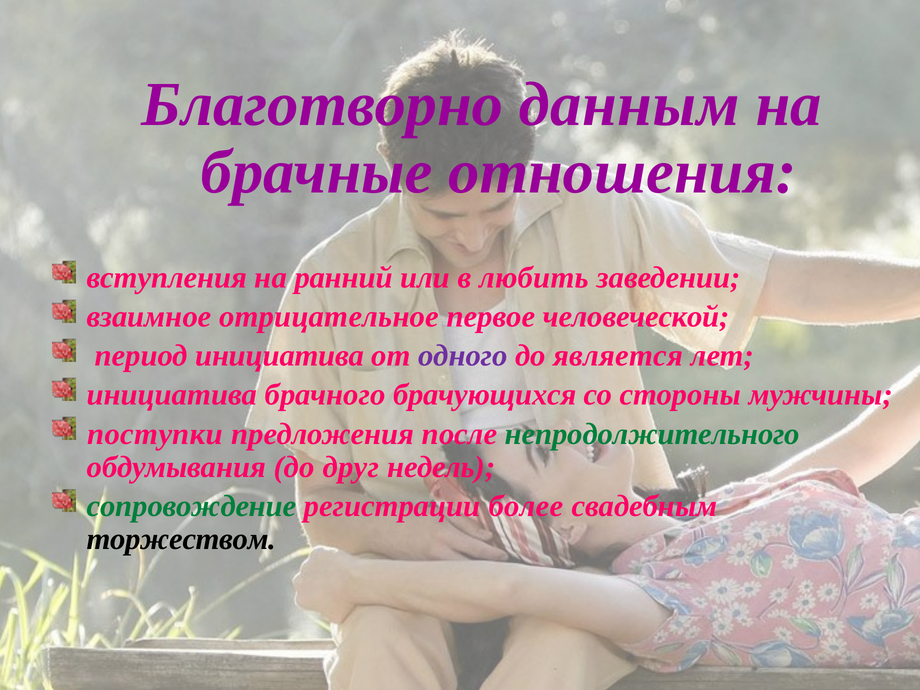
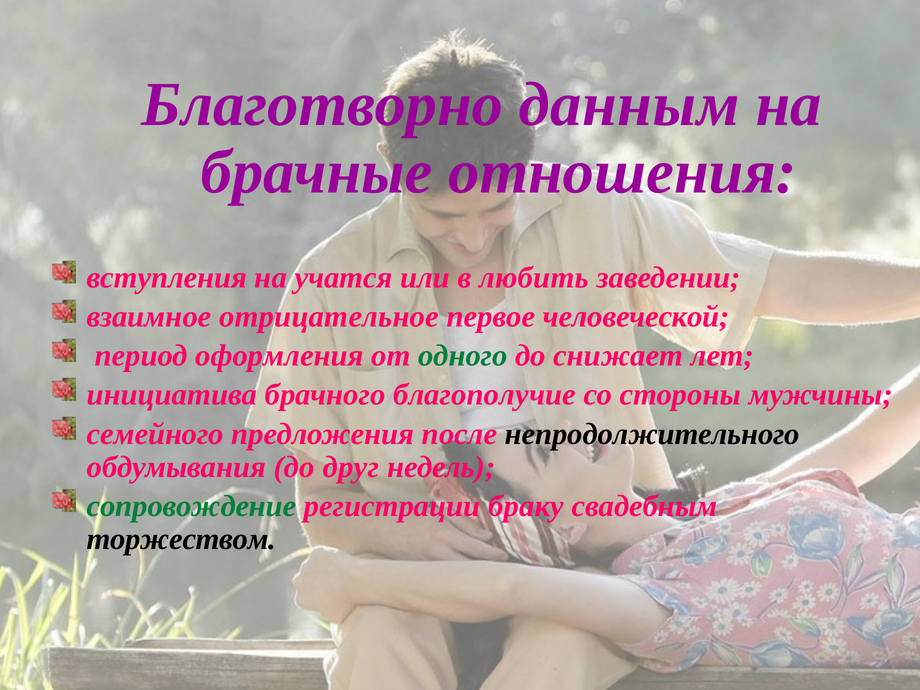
ранний: ранний -> учатся
период инициатива: инициатива -> оформления
одного colour: purple -> green
является: является -> снижает
брачующихся: брачующихся -> благополучие
поступки: поступки -> семейного
непродолжительного colour: green -> black
более: более -> браку
